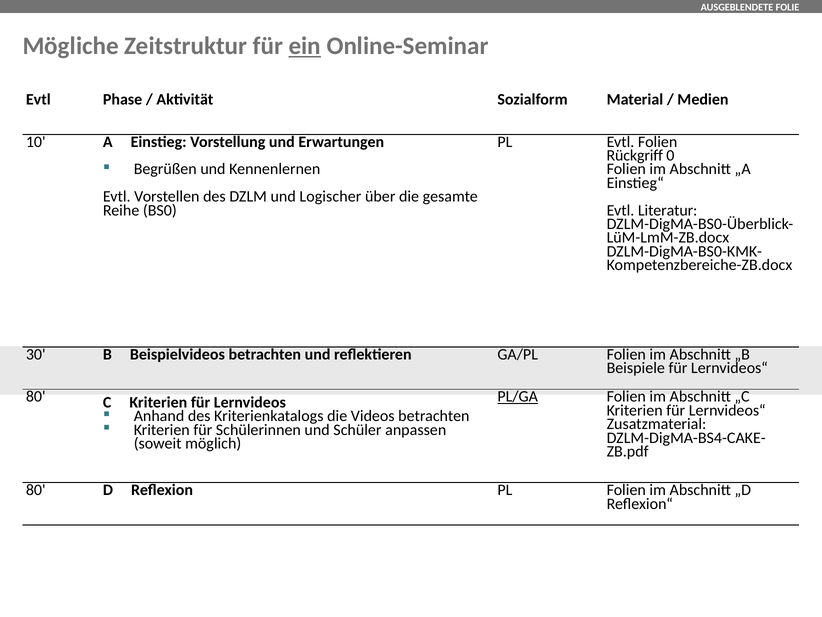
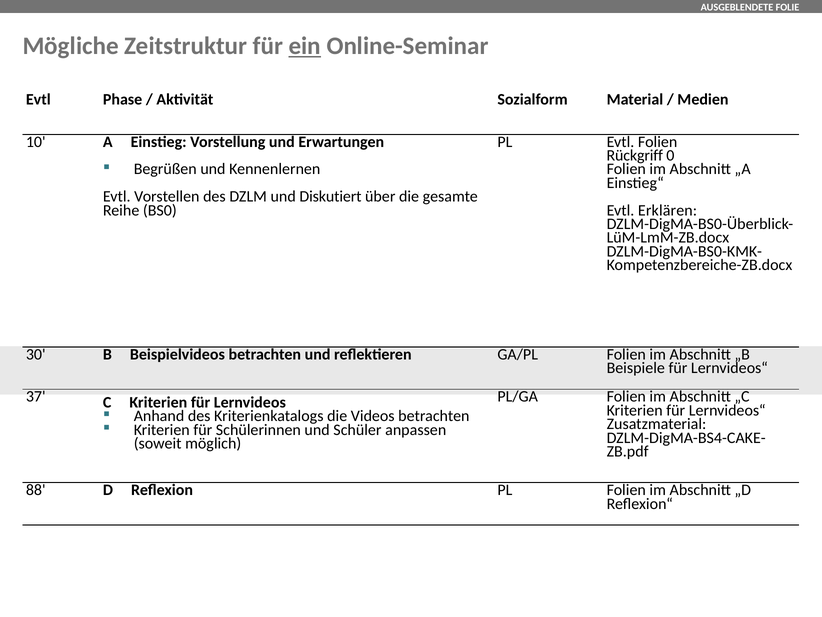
Logischer: Logischer -> Diskutiert
Literatur: Literatur -> Erklären
80 at (36, 396): 80 -> 37
PL/GA underline: present -> none
80 at (36, 490): 80 -> 88
